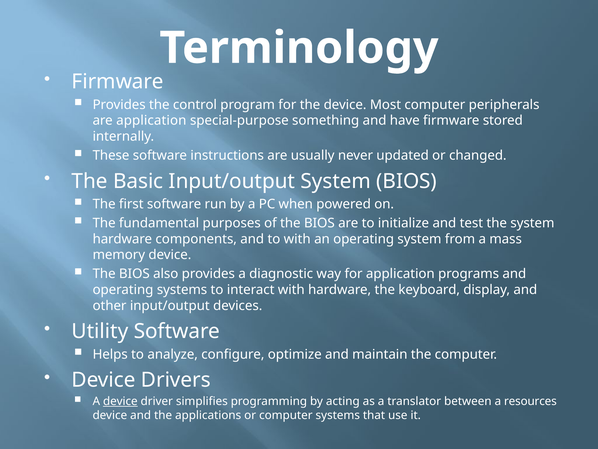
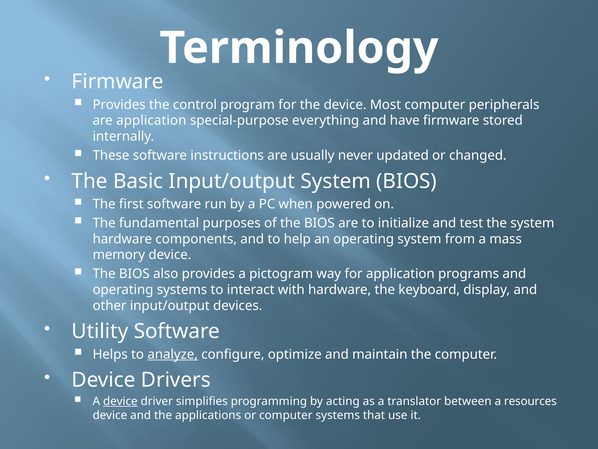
something: something -> everything
to with: with -> help
diagnostic: diagnostic -> pictogram
analyze underline: none -> present
